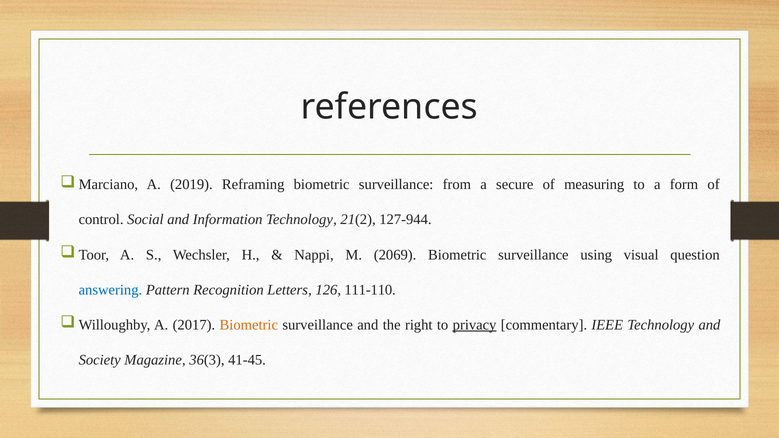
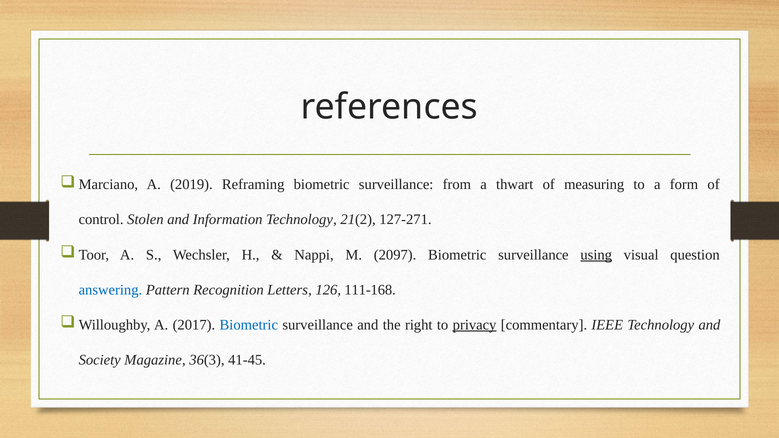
secure: secure -> thwart
Social: Social -> Stolen
127-944: 127-944 -> 127-271
2069: 2069 -> 2097
using underline: none -> present
111-110: 111-110 -> 111-168
Biometric at (249, 325) colour: orange -> blue
